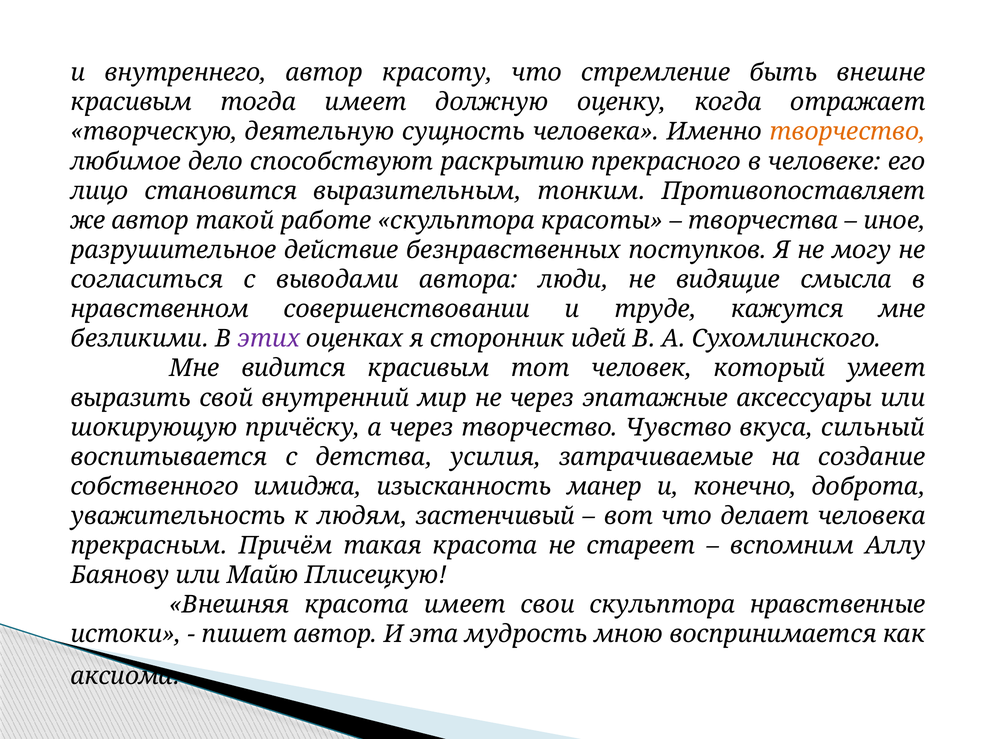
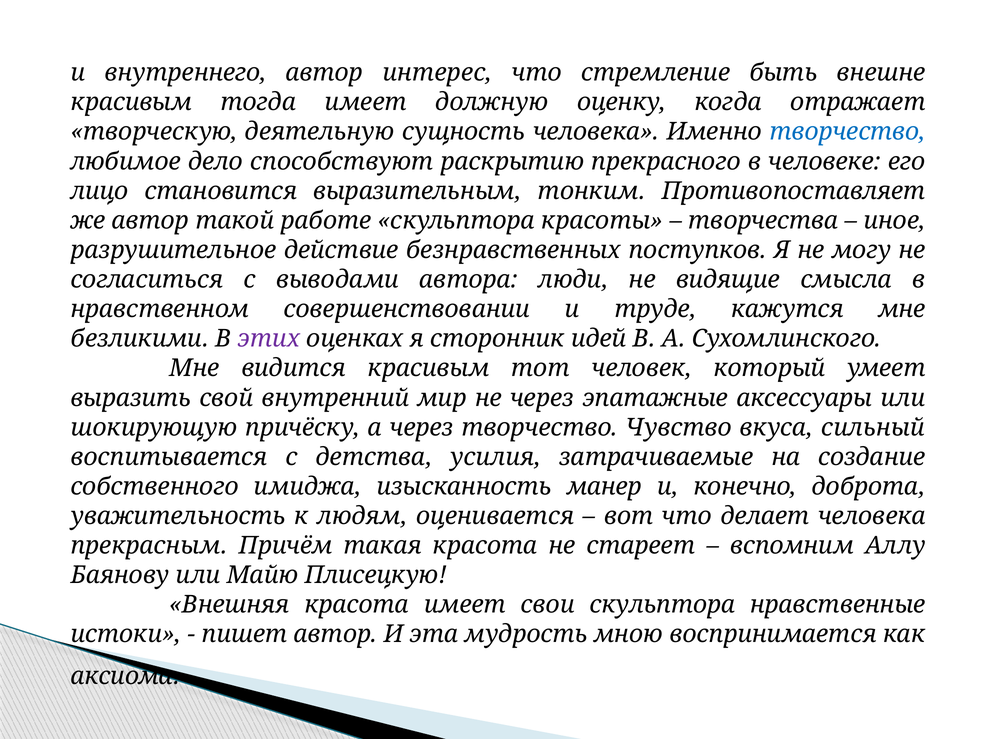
красоту: красоту -> интерес
творчество at (848, 132) colour: orange -> blue
застенчивый: застенчивый -> оценивается
